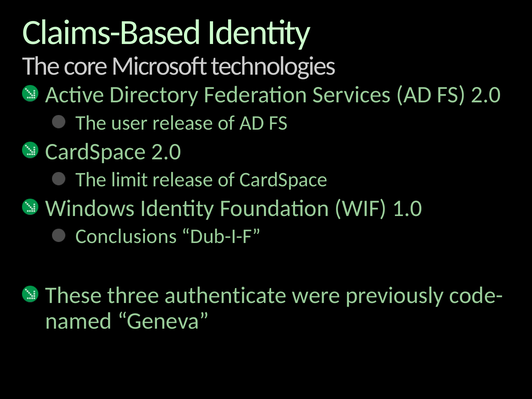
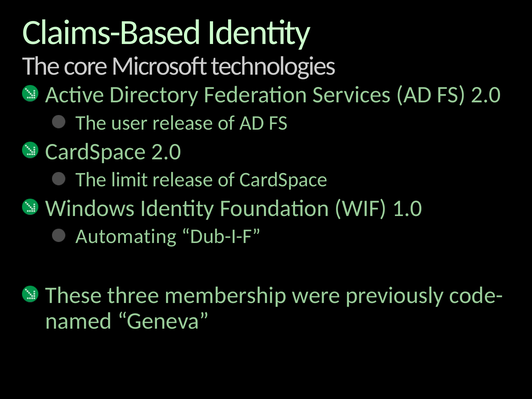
Conclusions: Conclusions -> Automating
authenticate: authenticate -> membership
